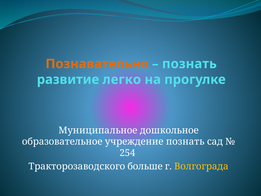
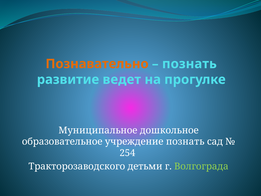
легко: легко -> ведет
больше: больше -> детьми
Волгограда colour: yellow -> light green
